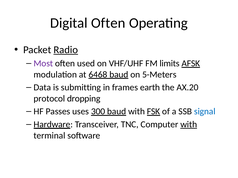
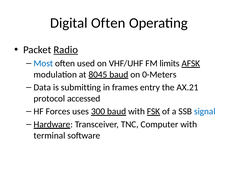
Most colour: purple -> blue
6468: 6468 -> 8045
5-Meters: 5-Meters -> 0-Meters
earth: earth -> entry
AX.20: AX.20 -> AX.21
dropping: dropping -> accessed
Passes: Passes -> Forces
with at (189, 125) underline: present -> none
